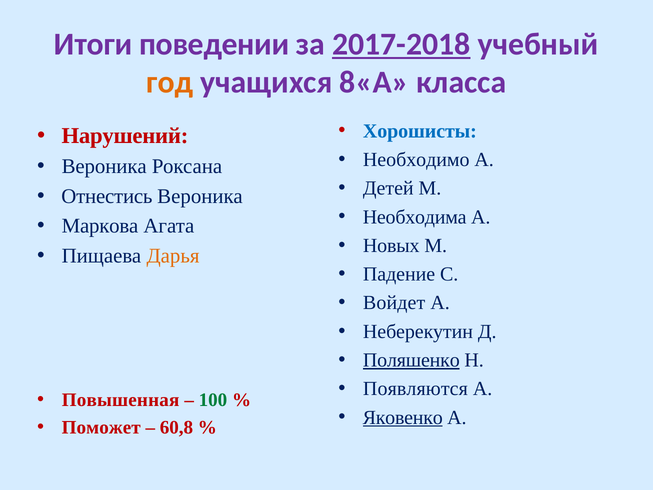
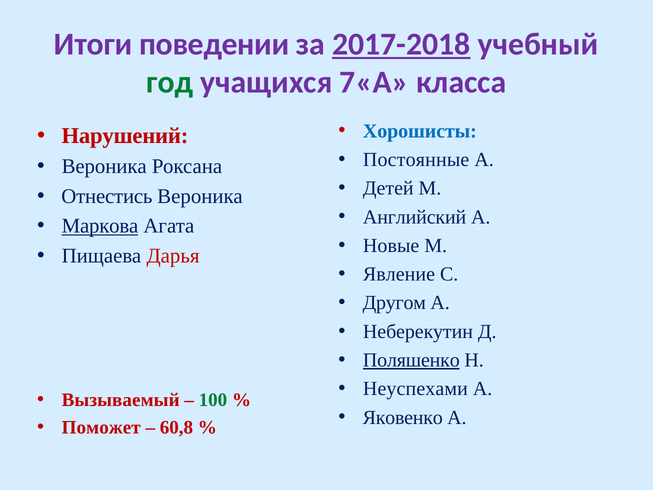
год colour: orange -> green
8«А: 8«А -> 7«А
Необходимо: Необходимо -> Постоянные
Необходима: Необходима -> Английский
Маркова underline: none -> present
Новых: Новых -> Новые
Дарья colour: orange -> red
Падение: Падение -> Явление
Войдет: Войдет -> Другом
Появляются: Появляются -> Неуспехами
Повышенная: Повышенная -> Вызываемый
Яковенко underline: present -> none
